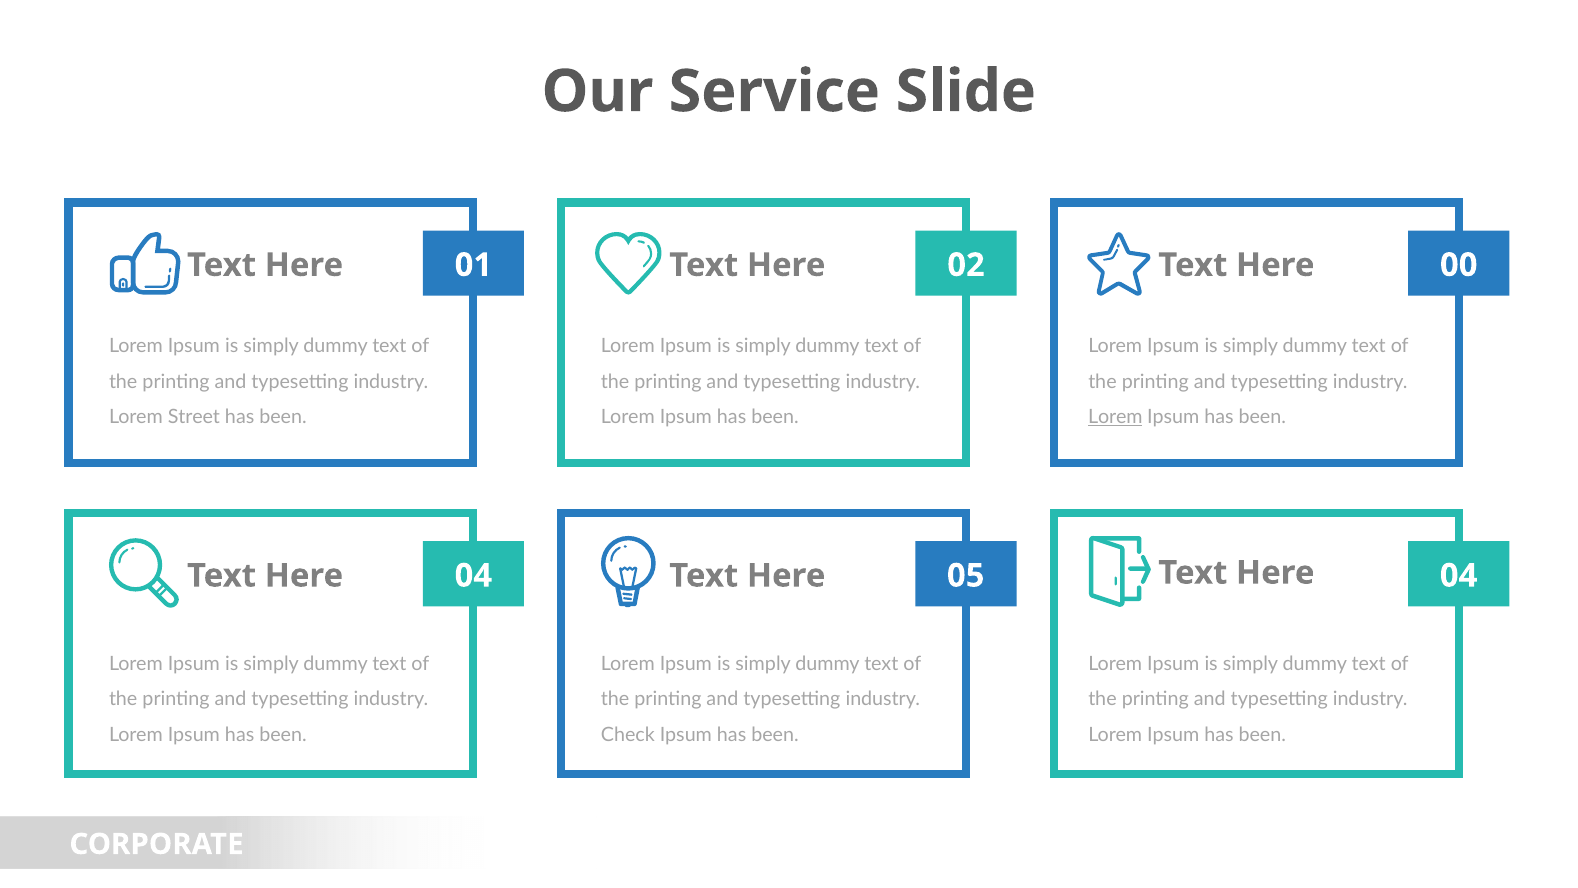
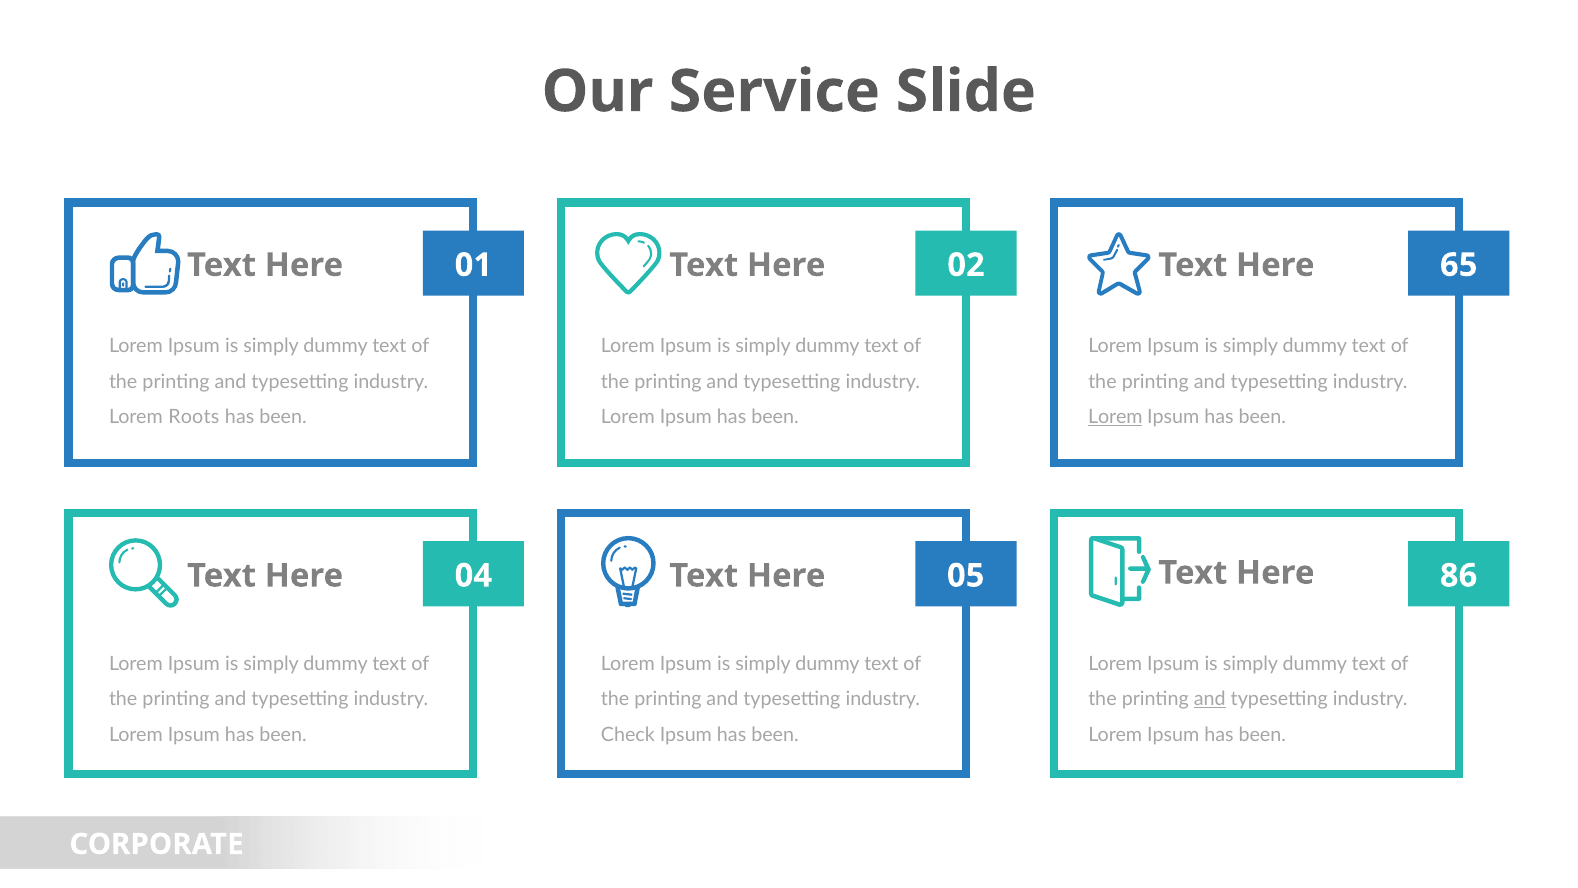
00: 00 -> 65
Street: Street -> Roots
05 04: 04 -> 86
and at (1210, 699) underline: none -> present
